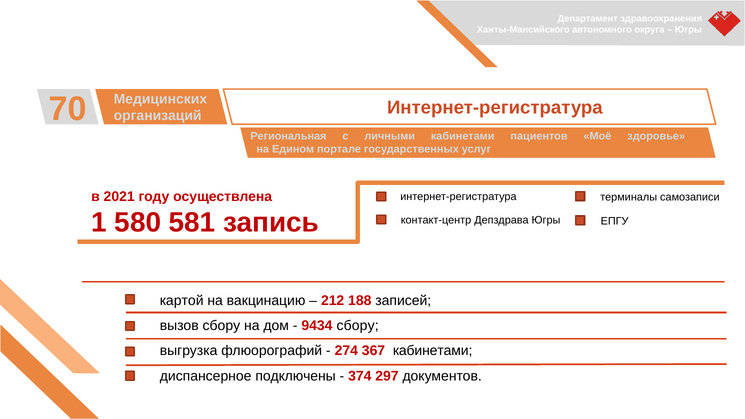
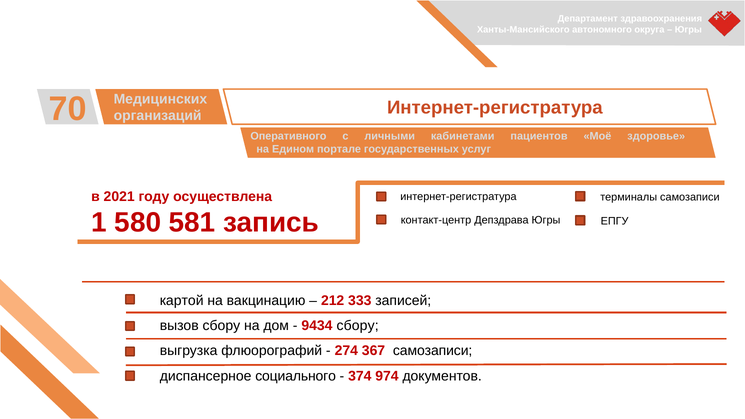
Региональная: Региональная -> Оперативного
188: 188 -> 333
367 кабинетами: кабинетами -> самозаписи
подключены: подключены -> социального
297: 297 -> 974
